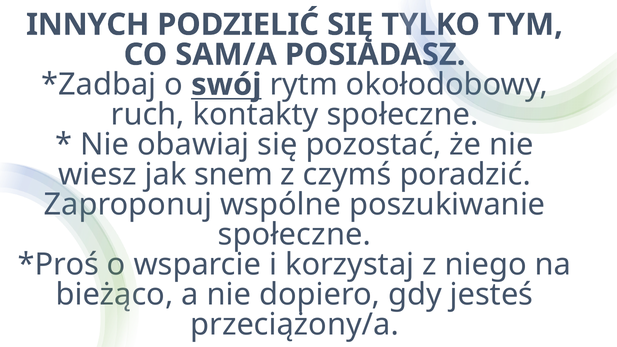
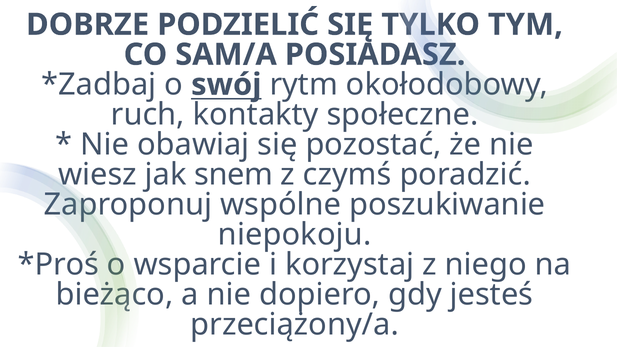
INNYCH: INNYCH -> DOBRZE
społeczne at (295, 235): społeczne -> niepokoju
